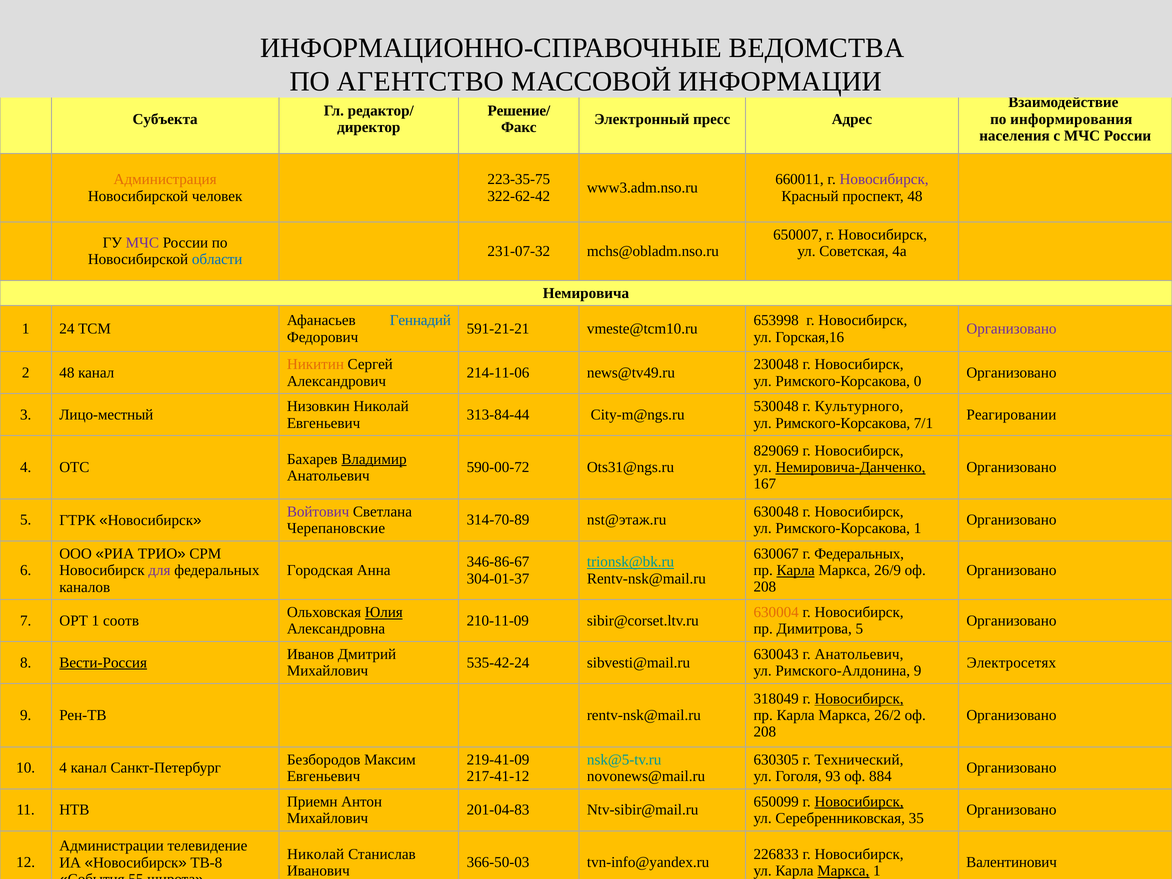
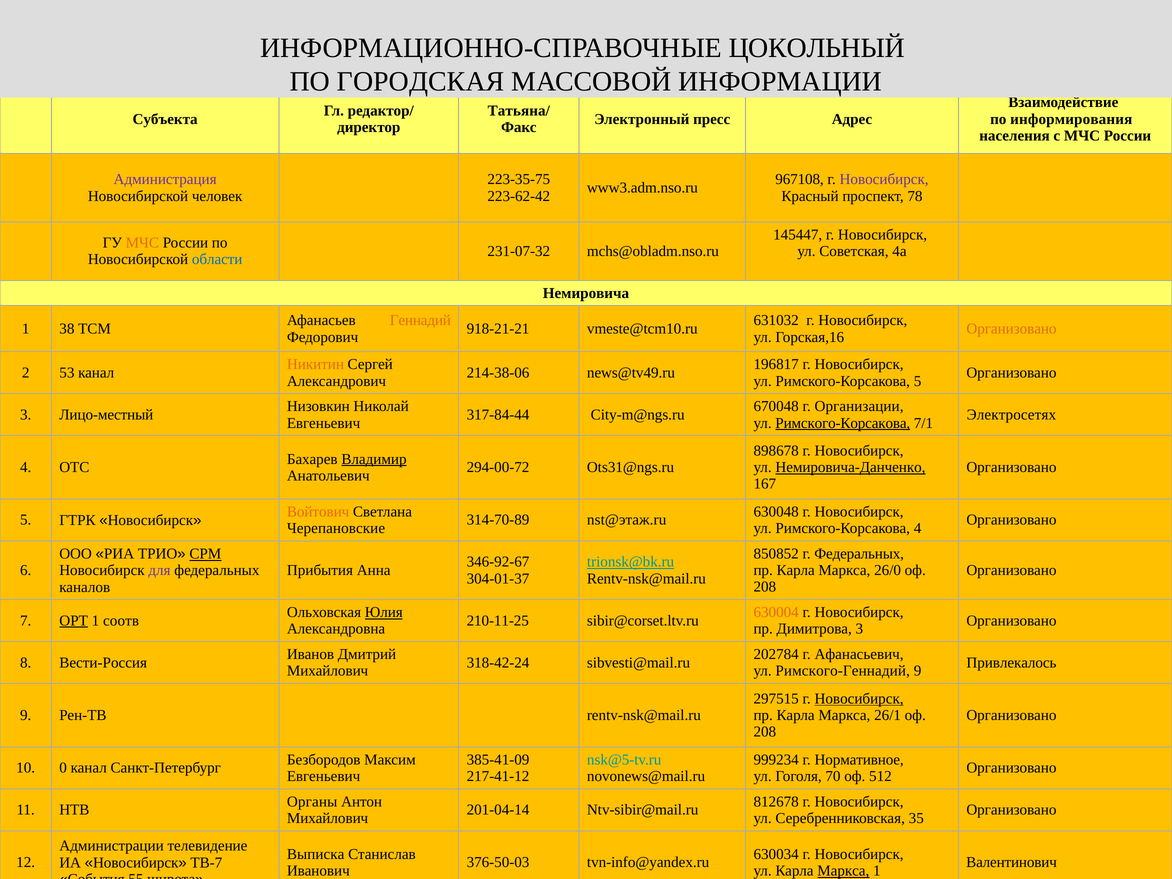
ВЕДОМСТВА: ВЕДОМСТВА -> ЦОКОЛЬНЫЙ
АГЕНТСТВО: АГЕНТСТВО -> ГОРОДСКАЯ
Решение/: Решение/ -> Татьяна/
Администрация colour: orange -> purple
660011: 660011 -> 967108
322-62-42: 322-62-42 -> 223-62-42
проспект 48: 48 -> 78
650007: 650007 -> 145447
МЧС at (142, 243) colour: purple -> orange
Геннадий colour: blue -> orange
653998: 653998 -> 631032
24: 24 -> 38
591-21-21: 591-21-21 -> 918-21-21
Организовано at (1011, 329) colour: purple -> orange
230048: 230048 -> 196817
2 48: 48 -> 53
214-11-06: 214-11-06 -> 214-38-06
Римского-Корсакова 0: 0 -> 5
530048: 530048 -> 670048
Культурного: Культурного -> Организации
313-84-44: 313-84-44 -> 317-84-44
Реагировании: Реагировании -> Электросетях
Римского-Корсакова at (843, 423) underline: none -> present
829069: 829069 -> 898678
590-00-72: 590-00-72 -> 294-00-72
Войтович colour: purple -> orange
Римского-Корсакова 1: 1 -> 4
630067: 630067 -> 850852
СРМ underline: none -> present
346-86-67: 346-86-67 -> 346-92-67
Городская: Городская -> Прибытия
Карла at (796, 570) underline: present -> none
26/9: 26/9 -> 26/0
ОРТ underline: none -> present
210-11-09: 210-11-09 -> 210-11-25
Димитрова 5: 5 -> 3
630043: 630043 -> 202784
г Анатольевич: Анатольевич -> Афанасьевич
Вести-Россия underline: present -> none
535-42-24: 535-42-24 -> 318-42-24
Электросетях: Электросетях -> Привлекалось
Римского-Алдонина: Римского-Алдонина -> Римского-Геннадий
318049: 318049 -> 297515
26/2: 26/2 -> 26/1
219-41-09: 219-41-09 -> 385-41-09
630305: 630305 -> 999234
Технический: Технический -> Нормативное
10 4: 4 -> 0
93: 93 -> 70
884: 884 -> 512
Приемн: Приемн -> Органы
650099: 650099 -> 812678
Новосибирск at (859, 802) underline: present -> none
201-04-83: 201-04-83 -> 201-04-14
Николай at (316, 854): Николай -> Выписка
226833: 226833 -> 630034
ТВ-8: ТВ-8 -> ТВ-7
366-50-03: 366-50-03 -> 376-50-03
